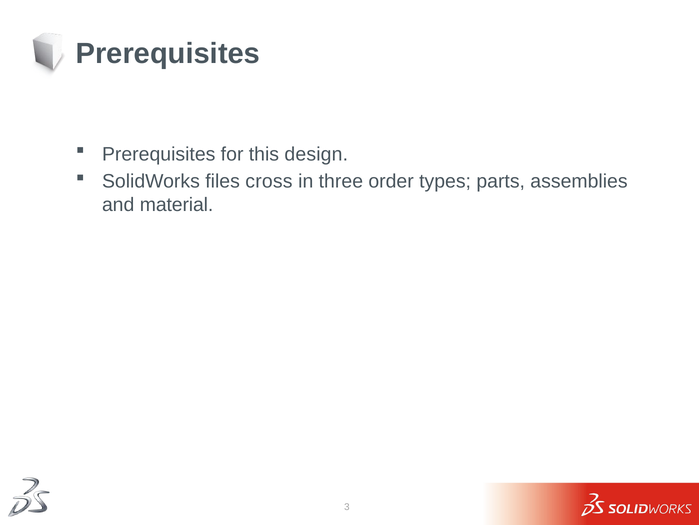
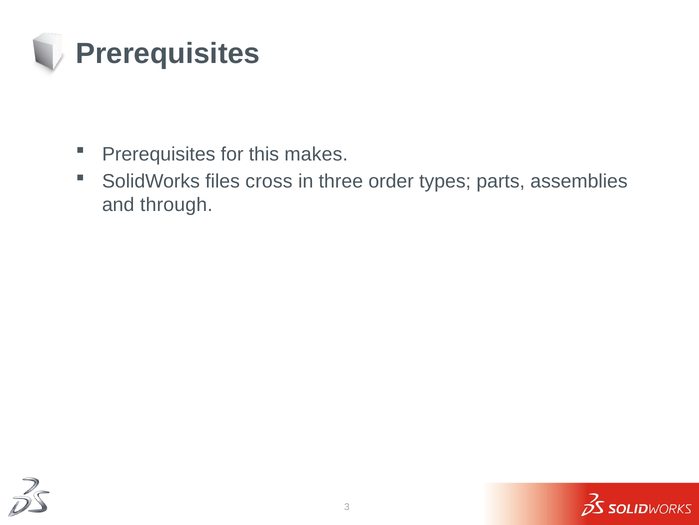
design: design -> makes
material: material -> through
